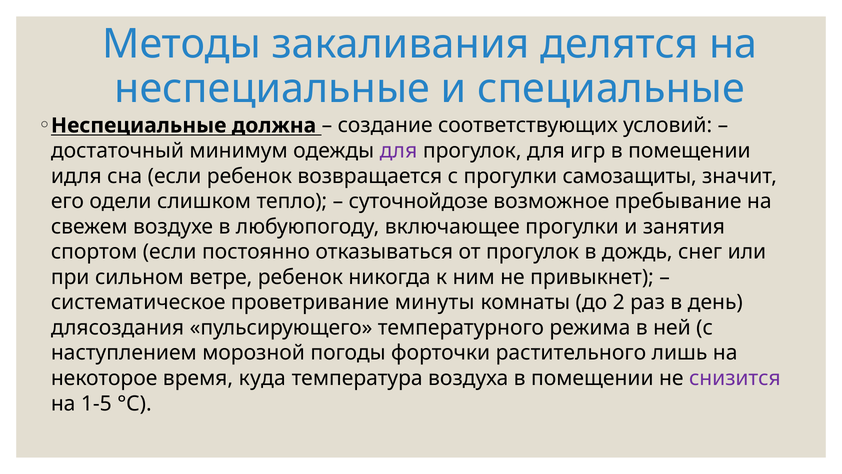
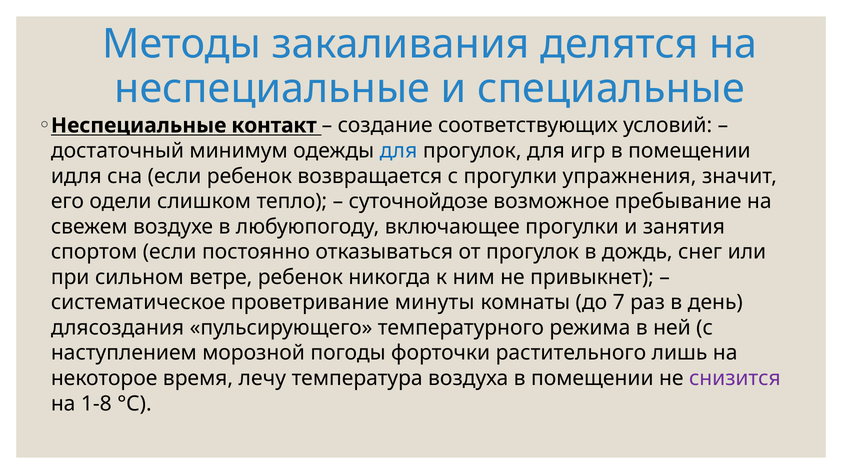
должна: должна -> контакт
для at (398, 151) colour: purple -> blue
самозащиты: самозащиты -> упражнения
2: 2 -> 7
куда: куда -> лечу
1-5: 1-5 -> 1-8
